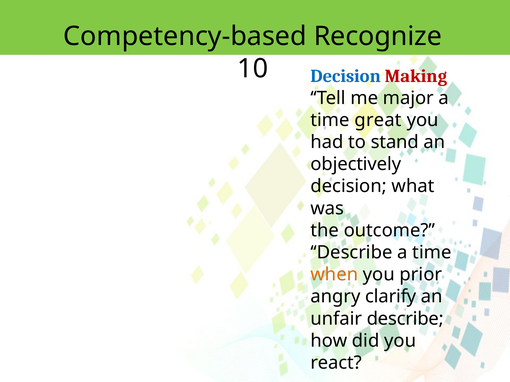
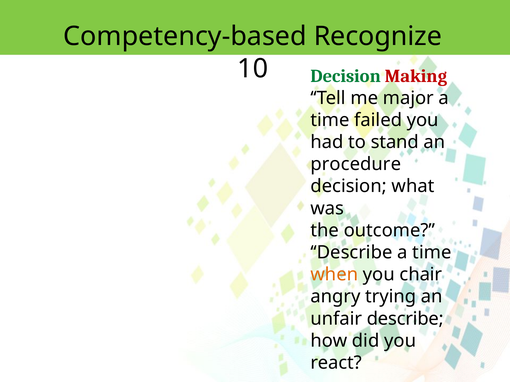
Decision at (346, 76) colour: blue -> green
great: great -> failed
objectively: objectively -> procedure
prior: prior -> chair
clarify: clarify -> trying
